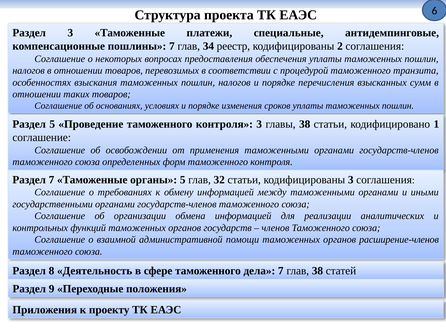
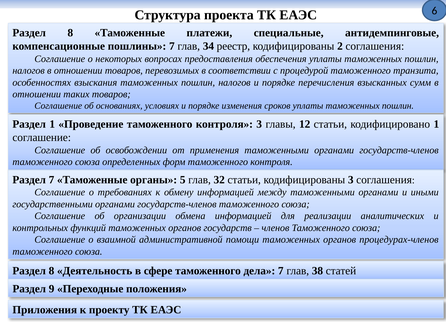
3 at (70, 33): 3 -> 8
Раздел 5: 5 -> 1
главы 38: 38 -> 12
расширение-членов: расширение-членов -> процедурах-членов
